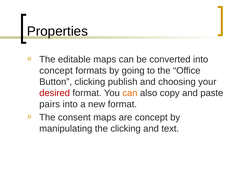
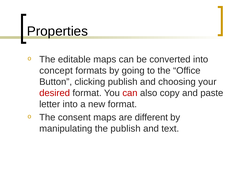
can at (130, 93) colour: orange -> red
pairs: pairs -> letter
are concept: concept -> different
the clicking: clicking -> publish
